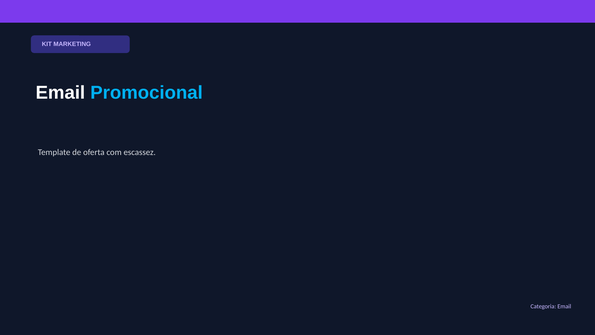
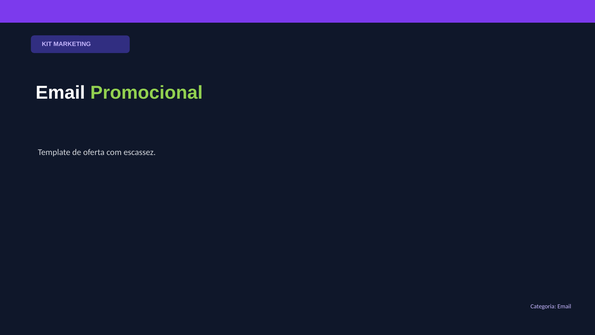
Promocional colour: light blue -> light green
